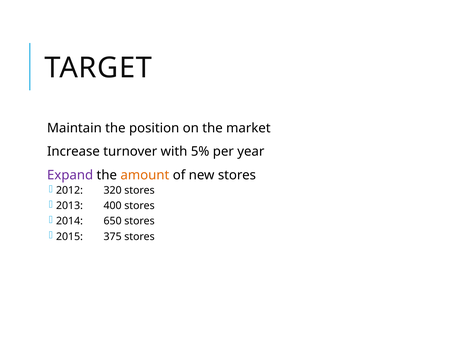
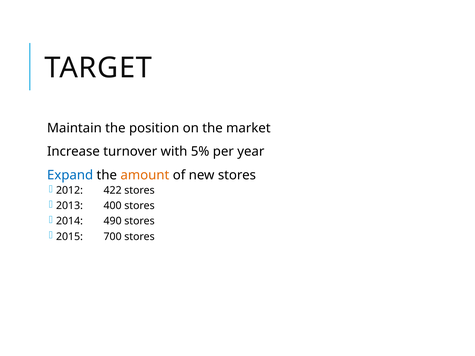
Expand colour: purple -> blue
320: 320 -> 422
650: 650 -> 490
375: 375 -> 700
